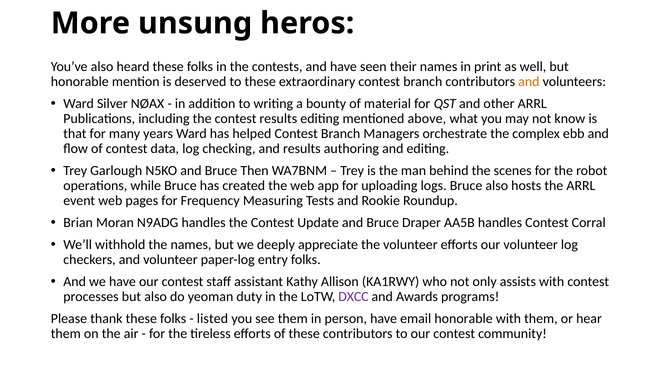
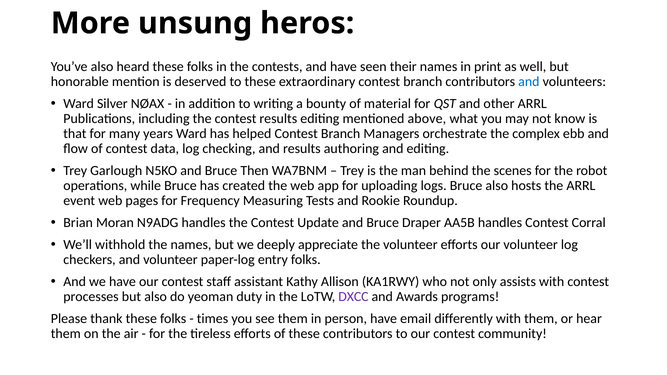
and at (529, 82) colour: orange -> blue
listed: listed -> times
email honorable: honorable -> differently
